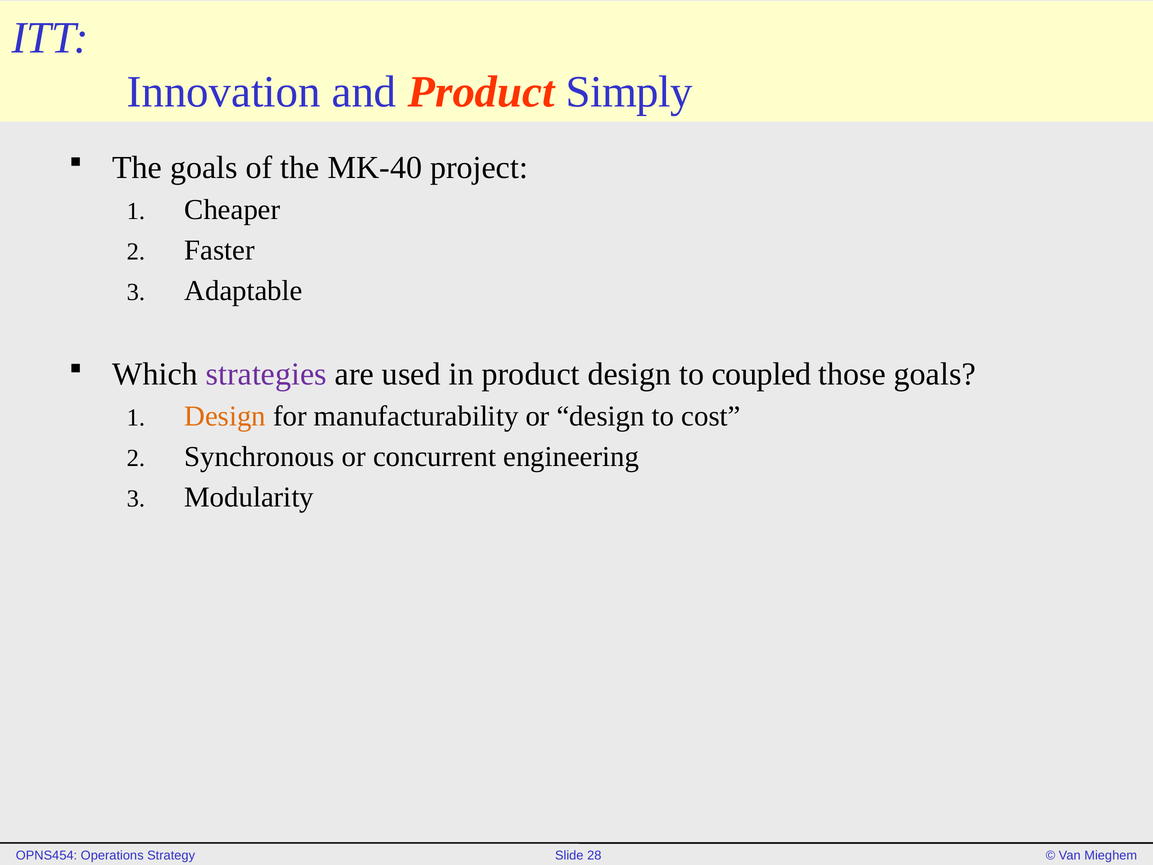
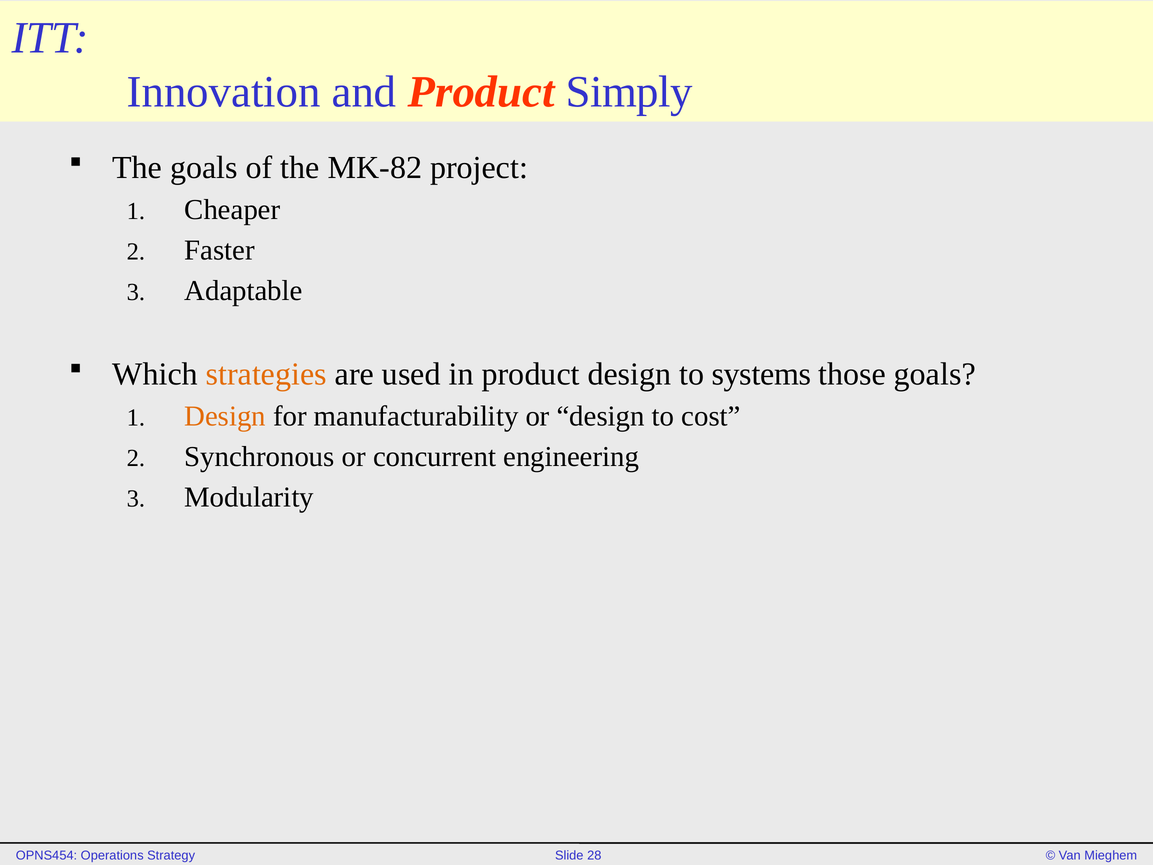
MK-40: MK-40 -> MK-82
strategies colour: purple -> orange
coupled: coupled -> systems
